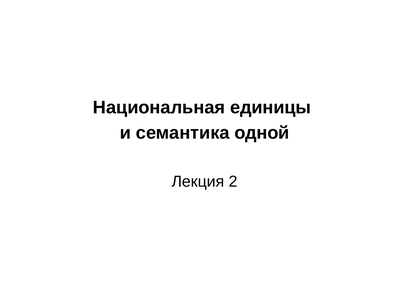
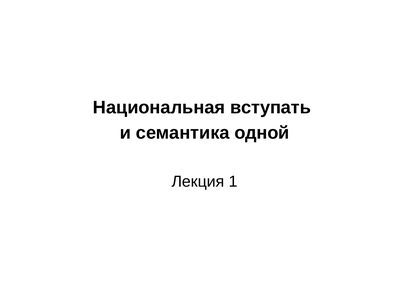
единицы: единицы -> вступать
2: 2 -> 1
